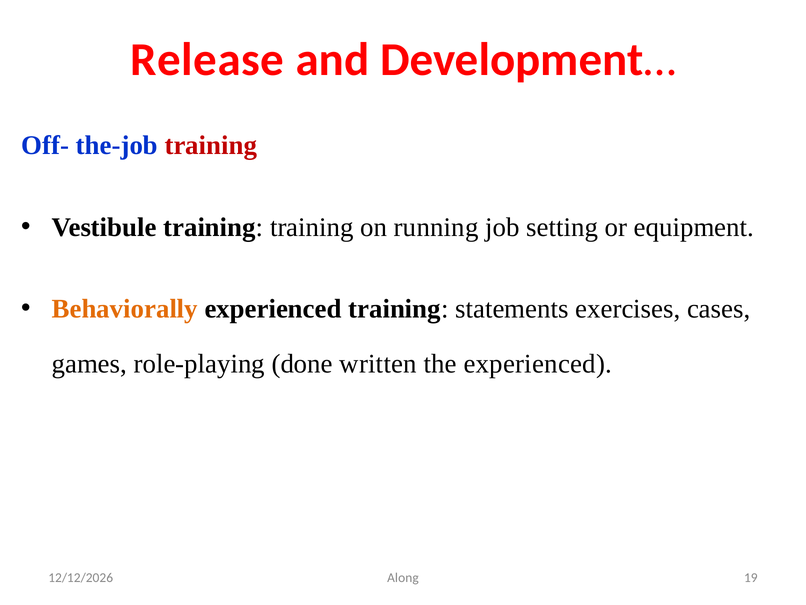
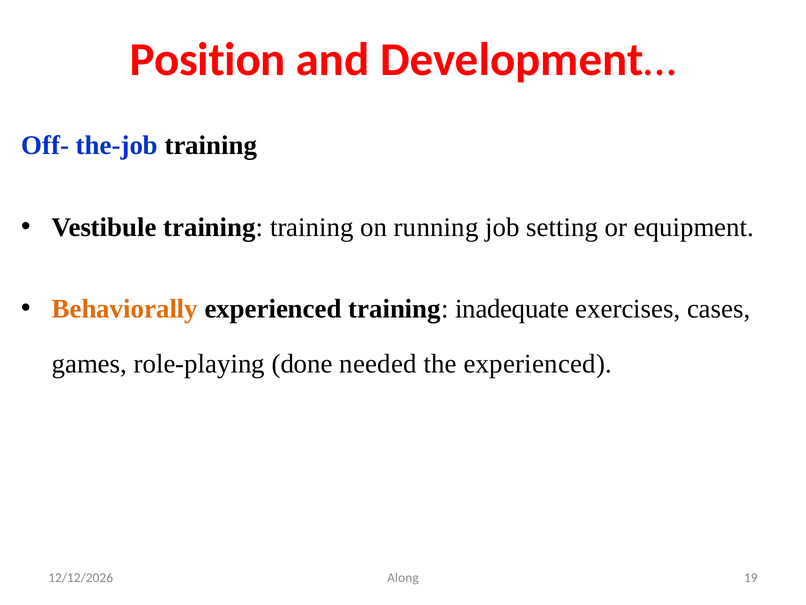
Release: Release -> Position
training at (211, 145) colour: red -> black
statements: statements -> inadequate
written: written -> needed
